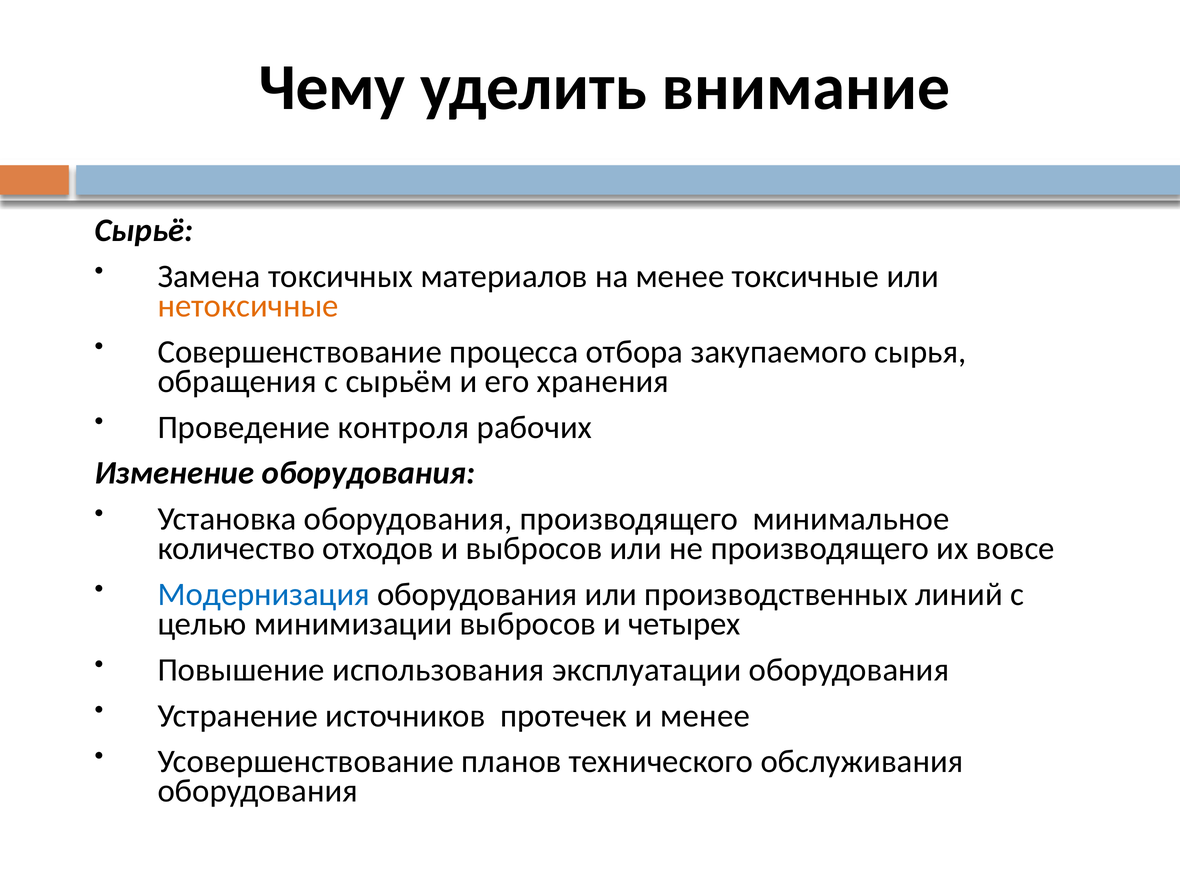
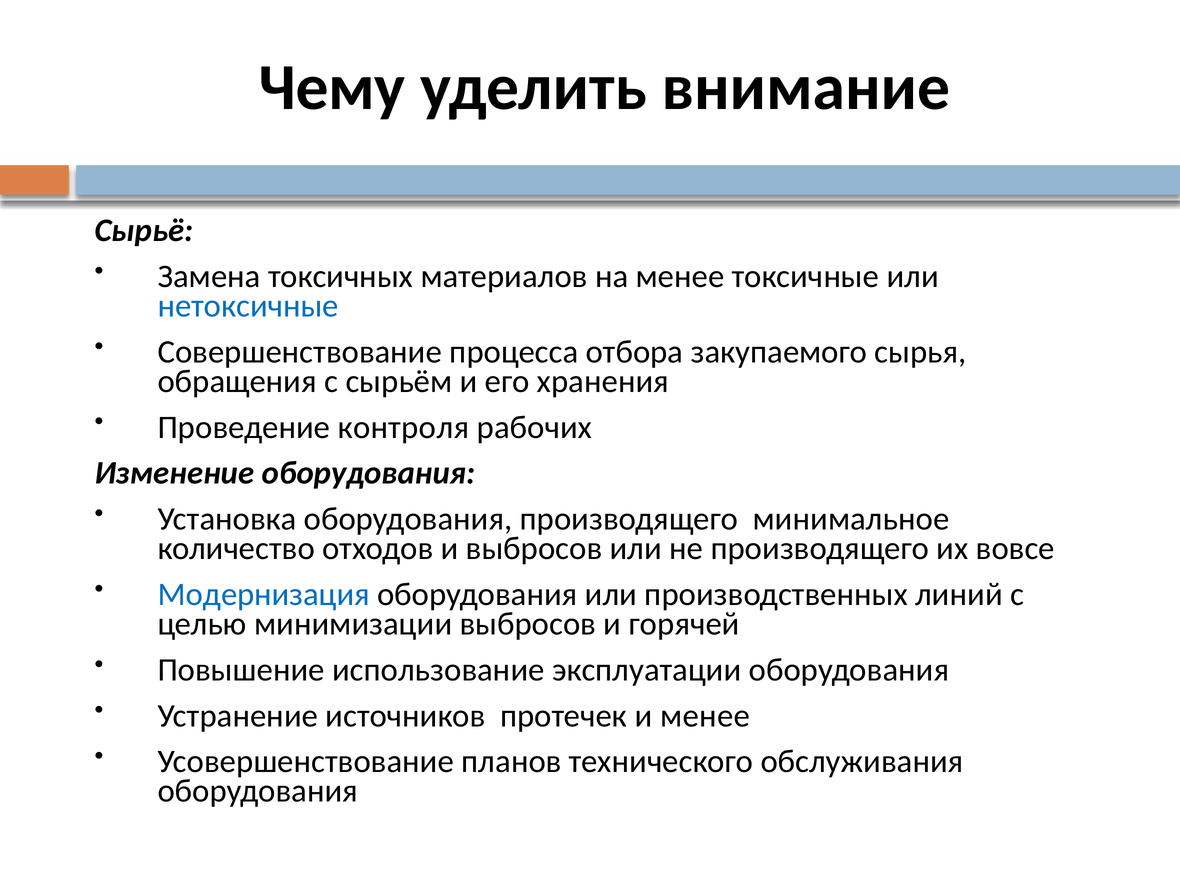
нетоксичные colour: orange -> blue
четырех: четырех -> горячей
использования: использования -> использование
